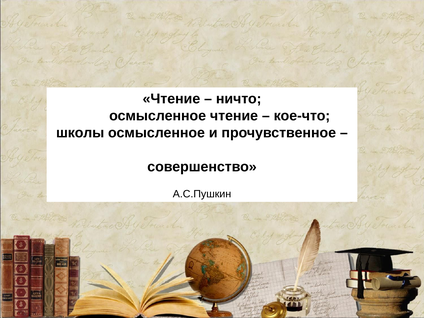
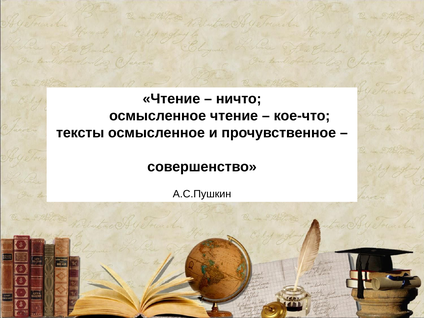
школы: школы -> тексты
